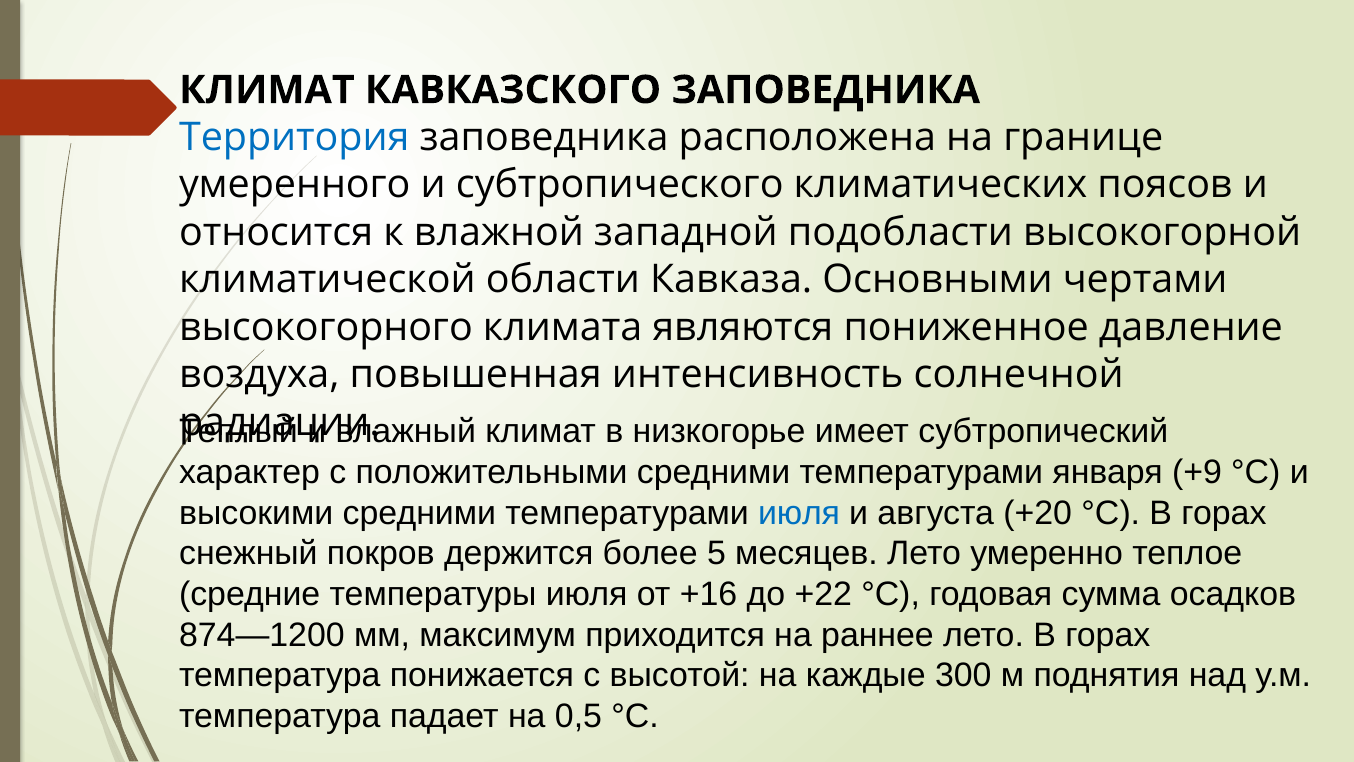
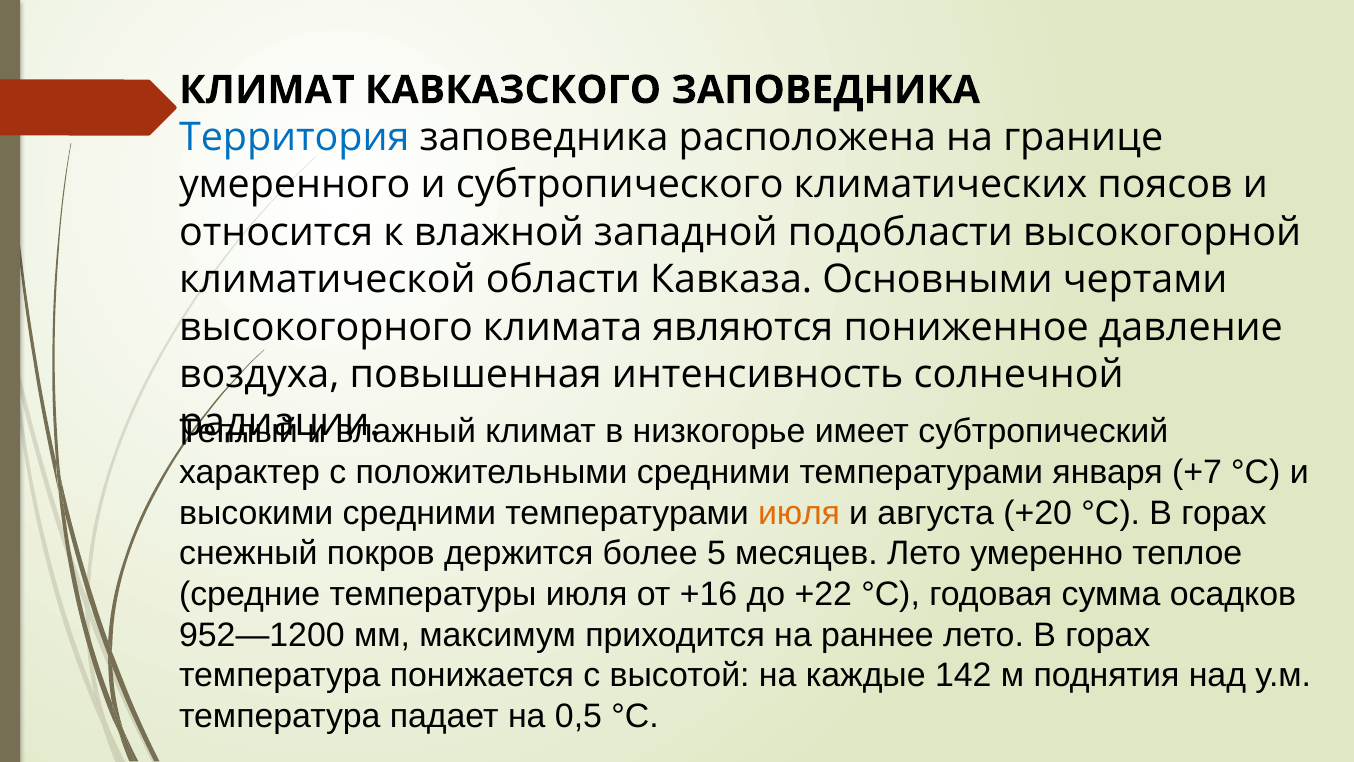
+9: +9 -> +7
июля at (799, 513) colour: blue -> orange
874—1200: 874—1200 -> 952—1200
300: 300 -> 142
